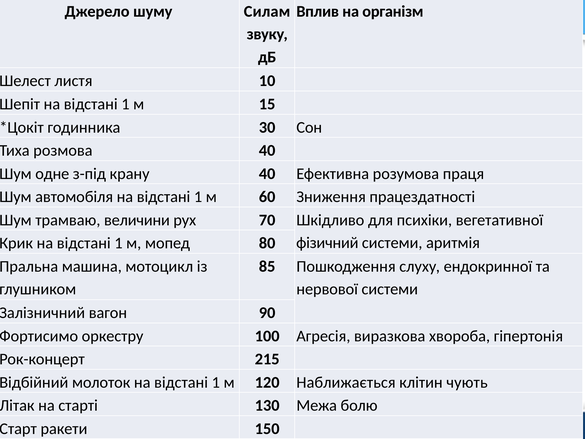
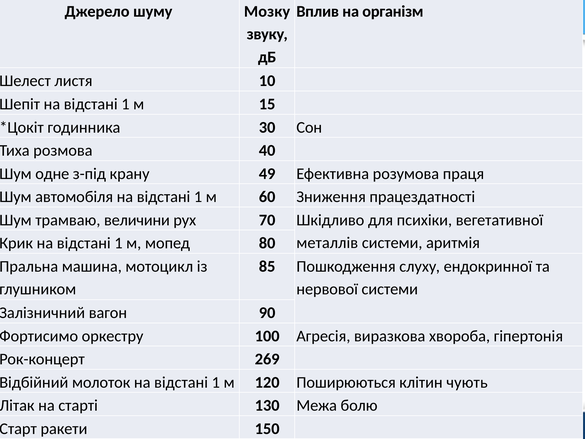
Силам: Силам -> Мозку
крану 40: 40 -> 49
фізичний: фізичний -> металлів
215: 215 -> 269
Наближається: Наближається -> Поширюються
